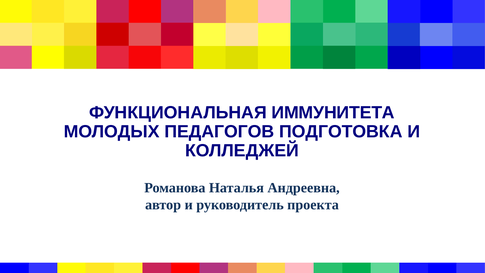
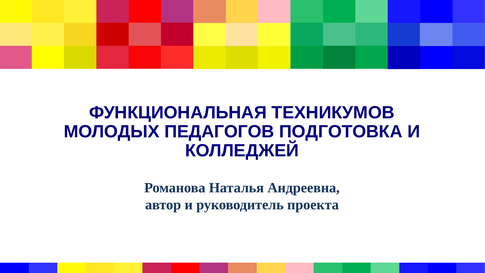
ИММУНИТЕТА: ИММУНИТЕТА -> ТЕХНИКУМОВ
